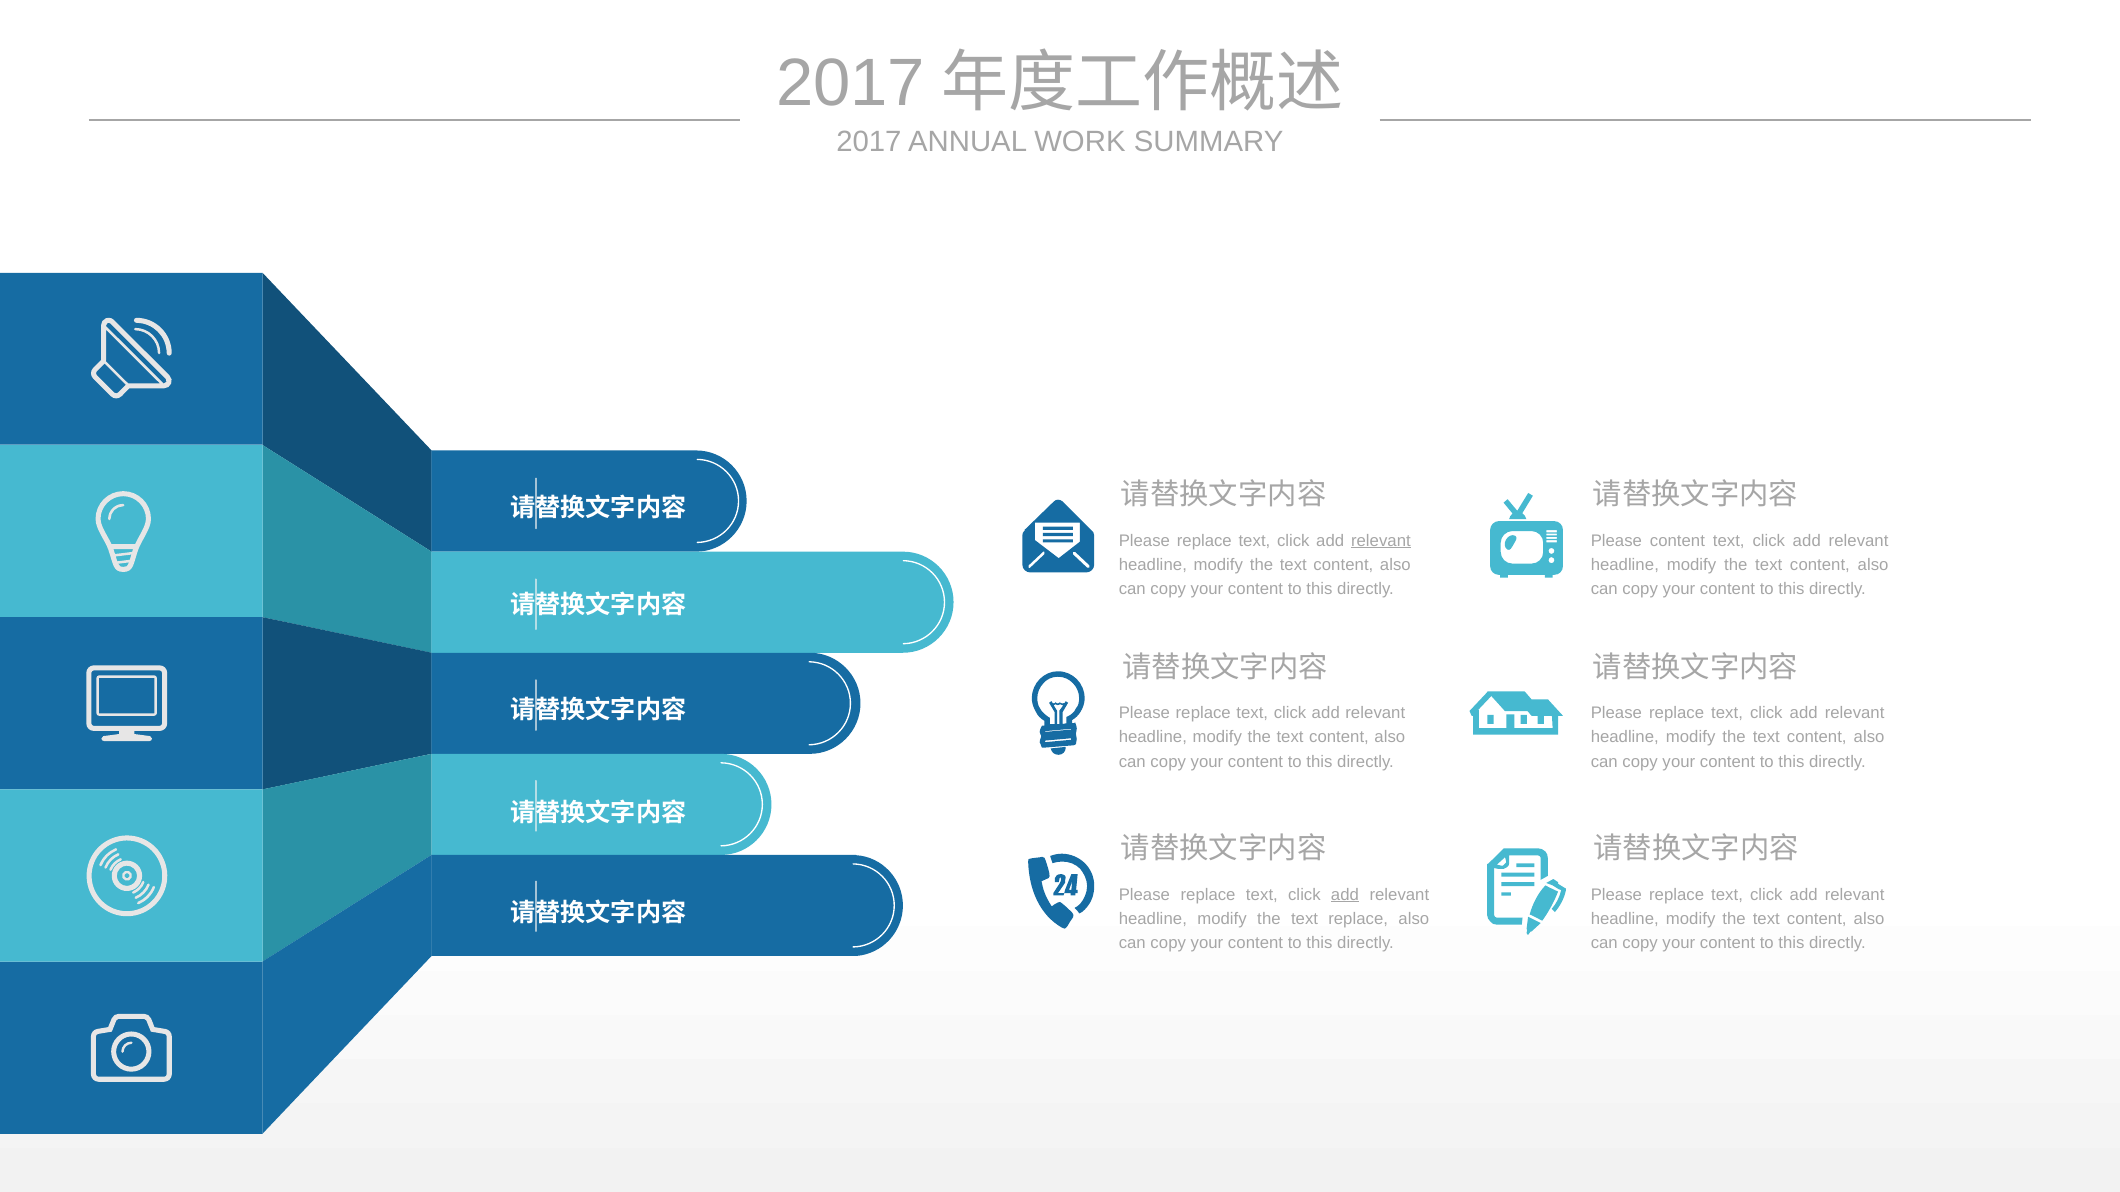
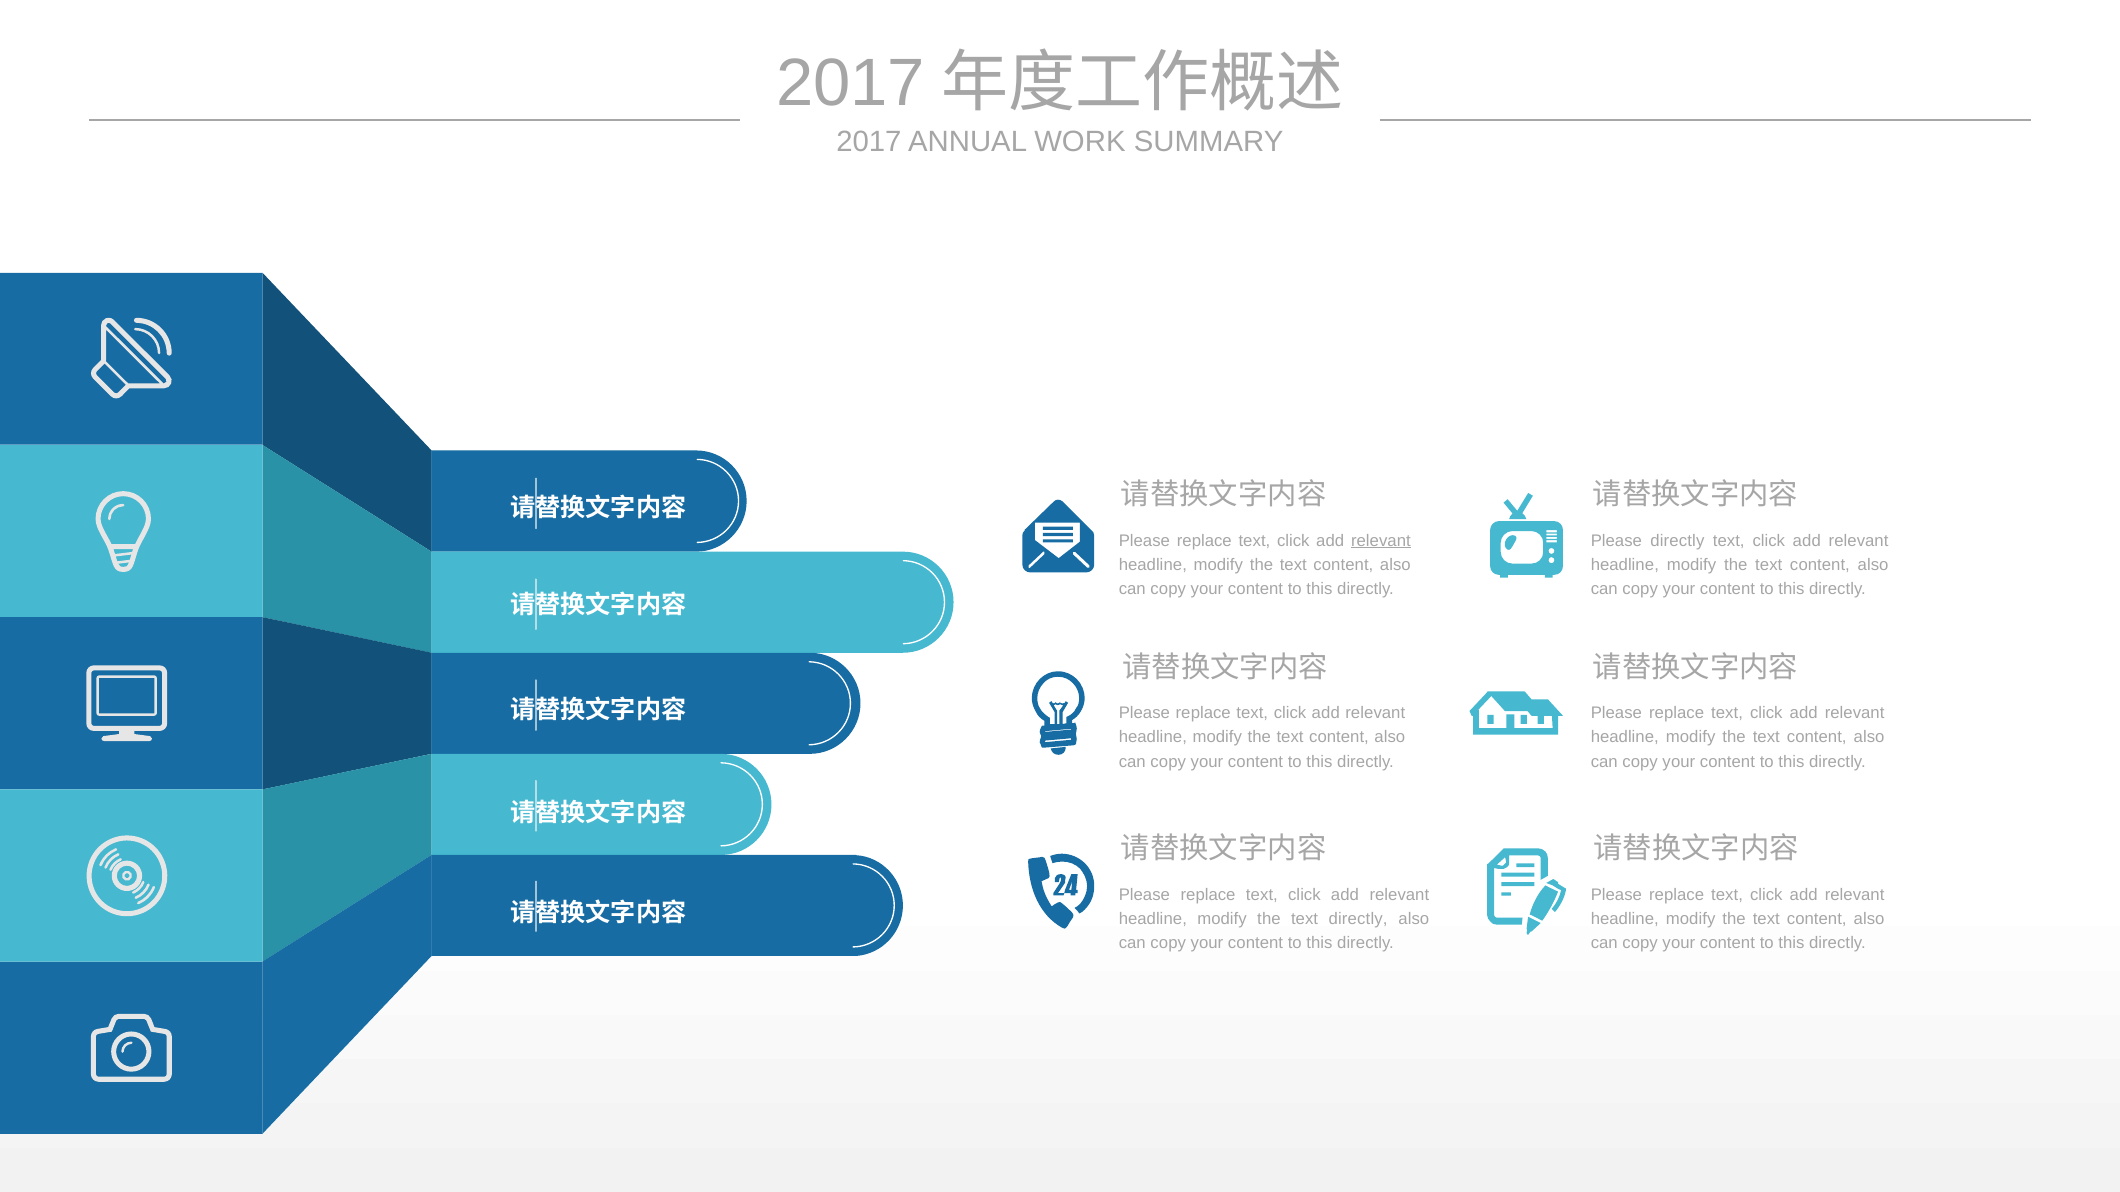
Please content: content -> directly
add at (1345, 895) underline: present -> none
text replace: replace -> directly
